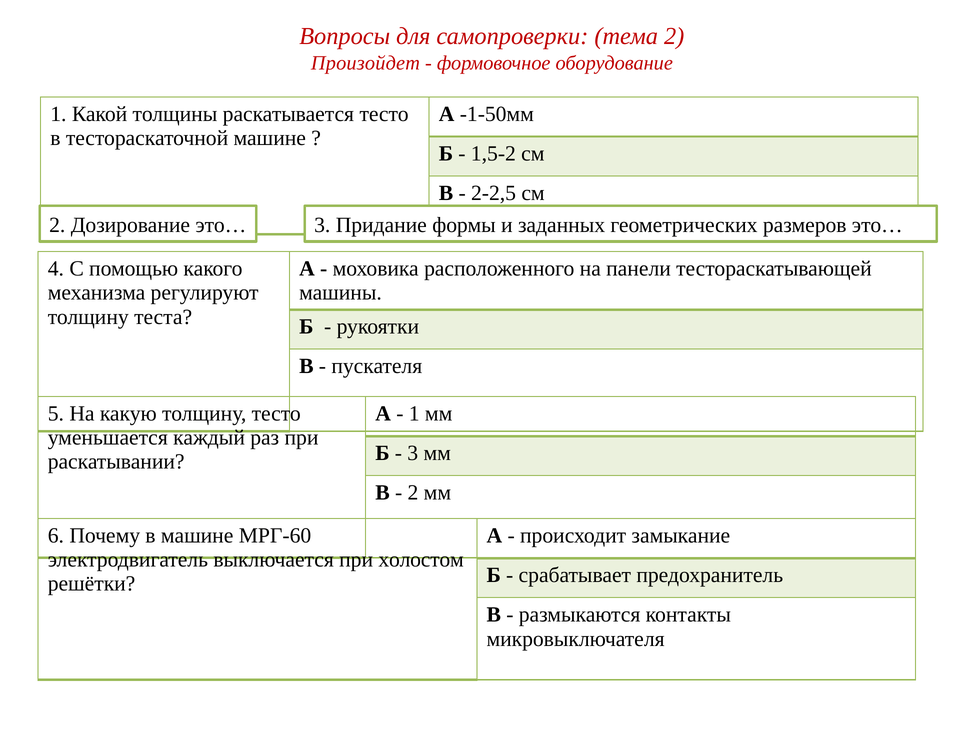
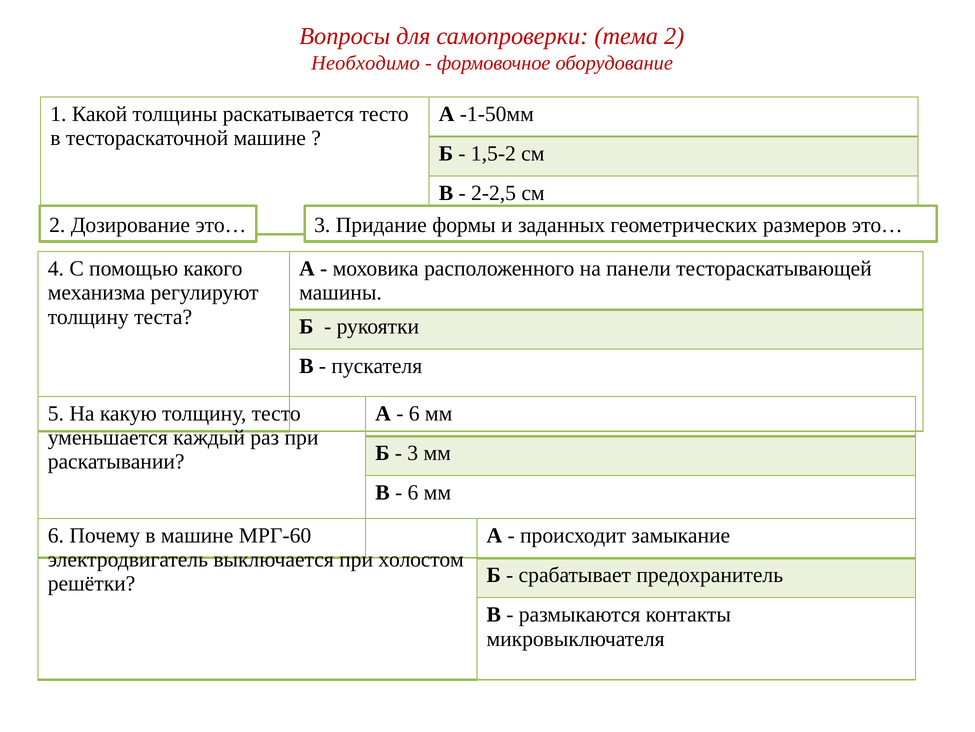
Произойдет: Произойдет -> Необходимо
1 at (414, 413): 1 -> 6
2 at (413, 492): 2 -> 6
